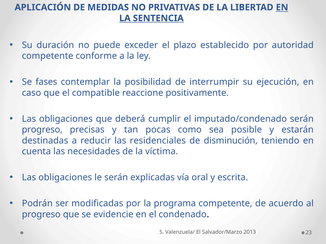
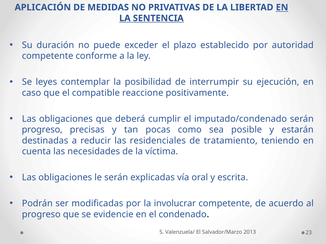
fases: fases -> leyes
disminución: disminución -> tratamiento
programa: programa -> involucrar
